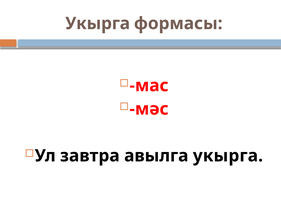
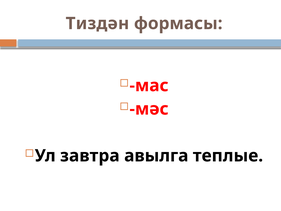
Укырга at (98, 23): Укырга -> Тиздән
авылга укырга: укырга -> теплые
